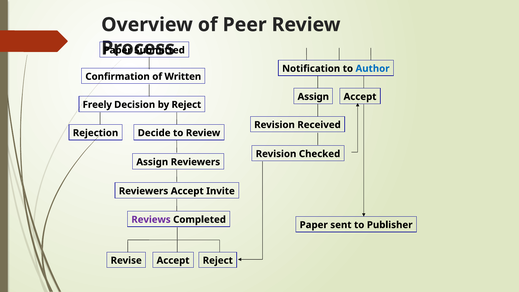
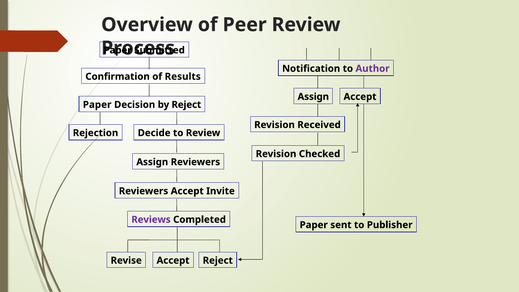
Author colour: blue -> purple
Written: Written -> Results
Freely at (97, 105): Freely -> Paper
